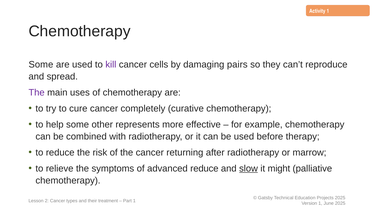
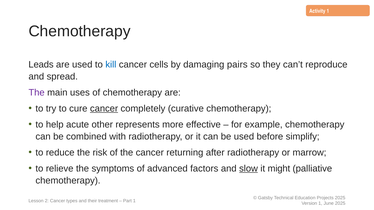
Some at (41, 65): Some -> Leads
kill colour: purple -> blue
cancer at (104, 109) underline: none -> present
help some: some -> acute
therapy: therapy -> simplify
advanced reduce: reduce -> factors
